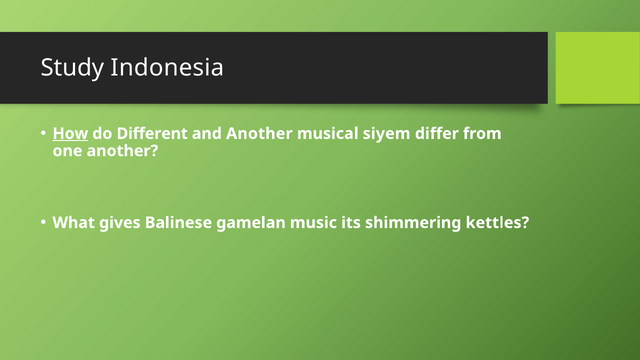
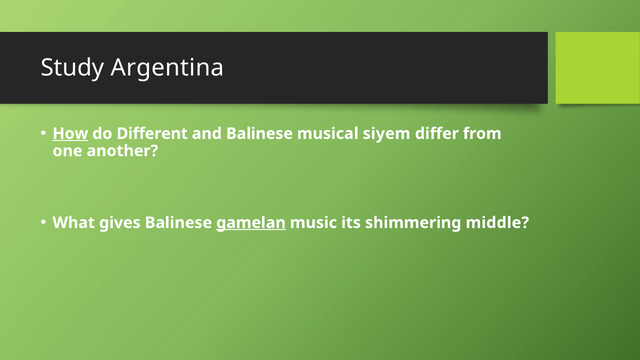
Indonesia: Indonesia -> Argentina
and Another: Another -> Balinese
gamelan underline: none -> present
kettles: kettles -> middle
